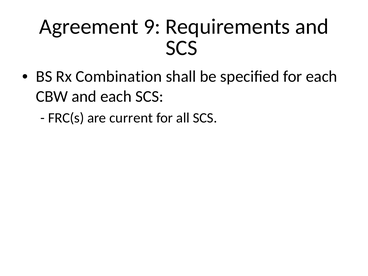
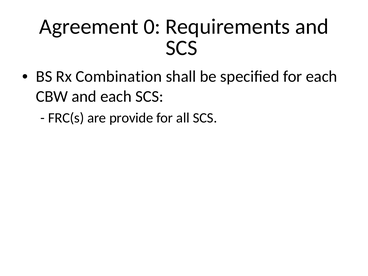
9: 9 -> 0
current: current -> provide
